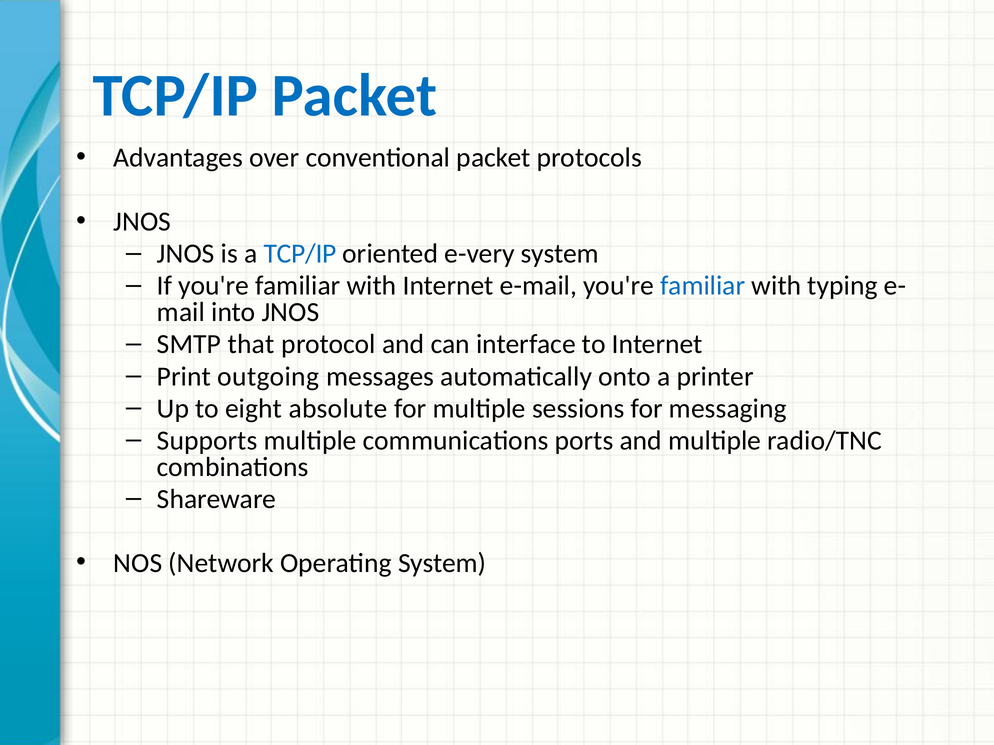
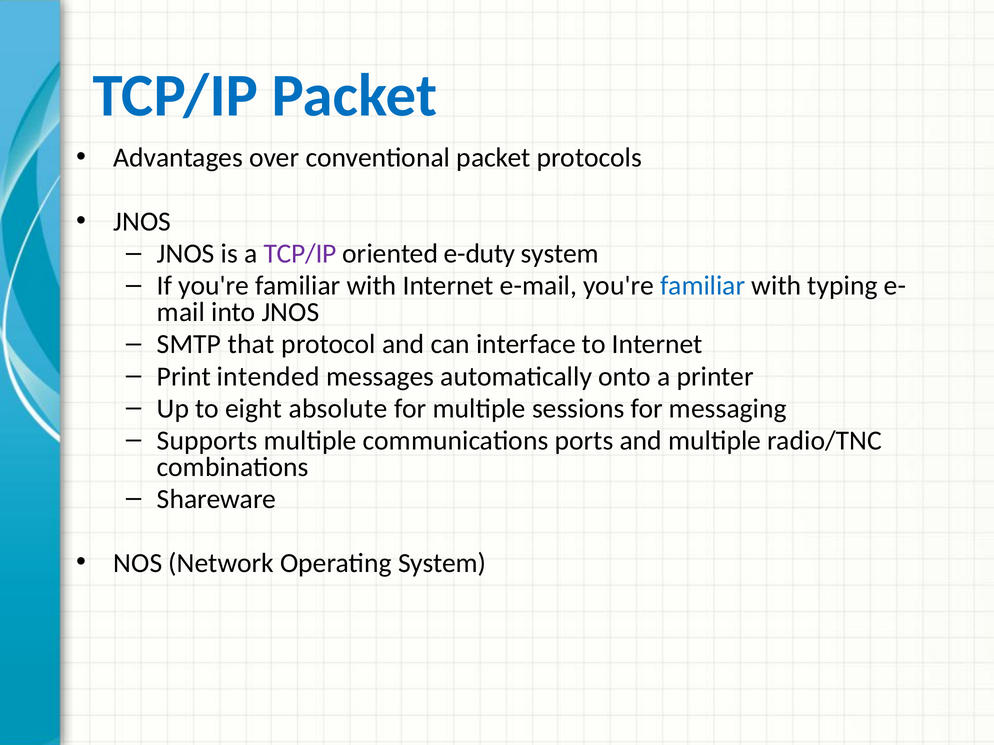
TCP/IP at (300, 254) colour: blue -> purple
e-very: e-very -> e-duty
outgoing: outgoing -> intended
